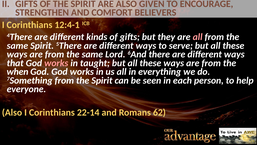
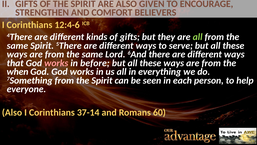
12:4-1: 12:4-1 -> 12:4-6
all at (198, 37) colour: pink -> light green
taught: taught -> before
22-14: 22-14 -> 37-14
62: 62 -> 60
